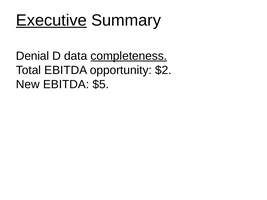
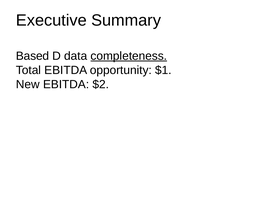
Executive underline: present -> none
Denial: Denial -> Based
$2: $2 -> $1
$5: $5 -> $2
